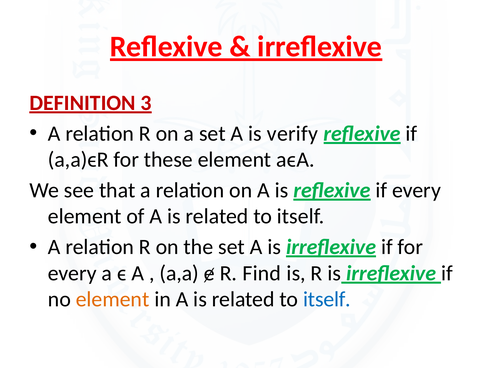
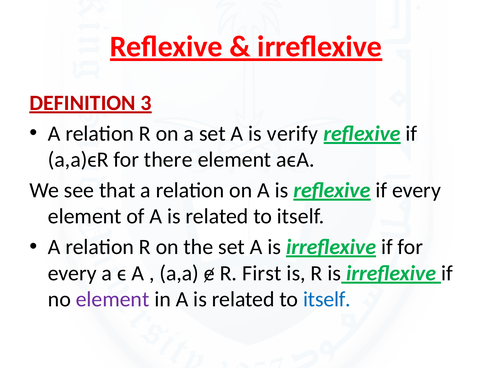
these: these -> there
Find: Find -> First
element at (113, 300) colour: orange -> purple
